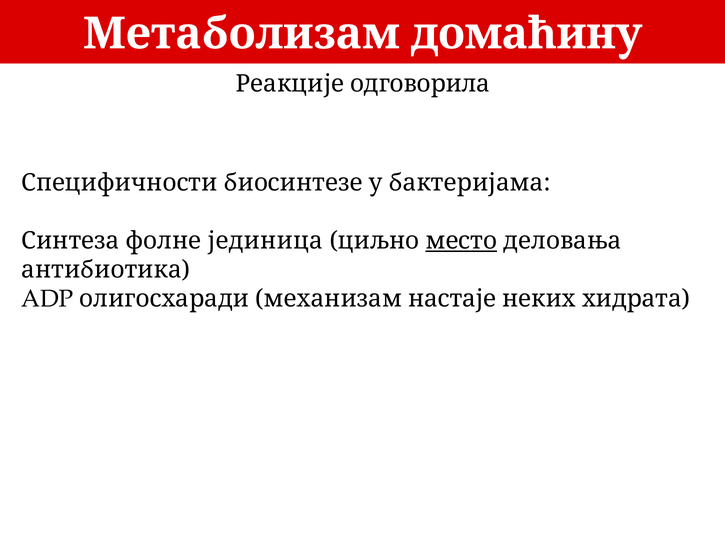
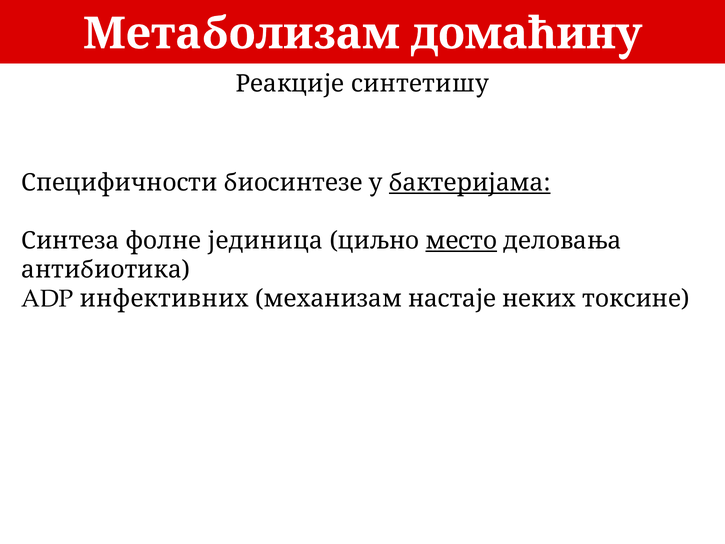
одговорила: одговорила -> синтетишу
бактеријама underline: none -> present
олигосхаради: олигосхаради -> инфективних
хидрата: хидрата -> токсине
